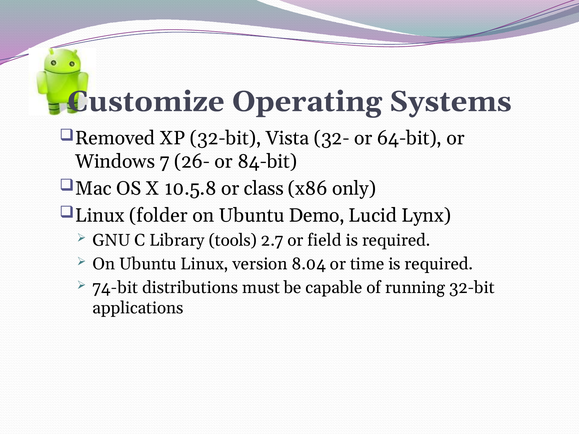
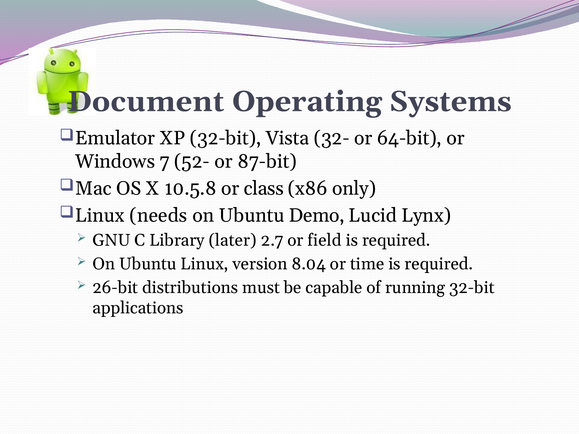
Customize: Customize -> Document
Removed: Removed -> Emulator
26-: 26- -> 52-
84-bit: 84-bit -> 87-bit
folder: folder -> needs
tools: tools -> later
74-bit: 74-bit -> 26-bit
